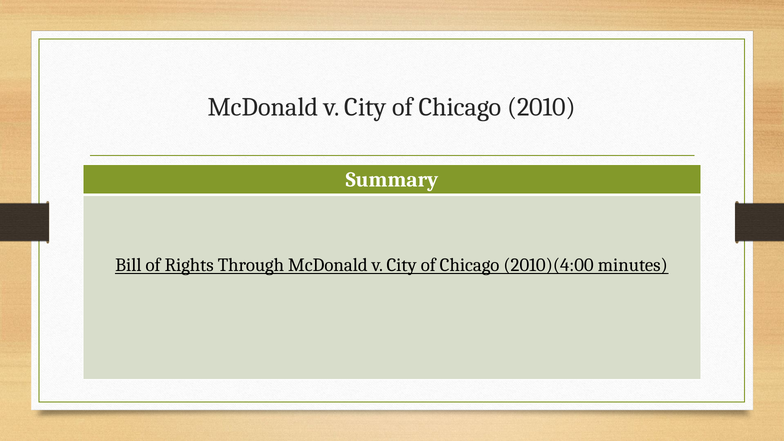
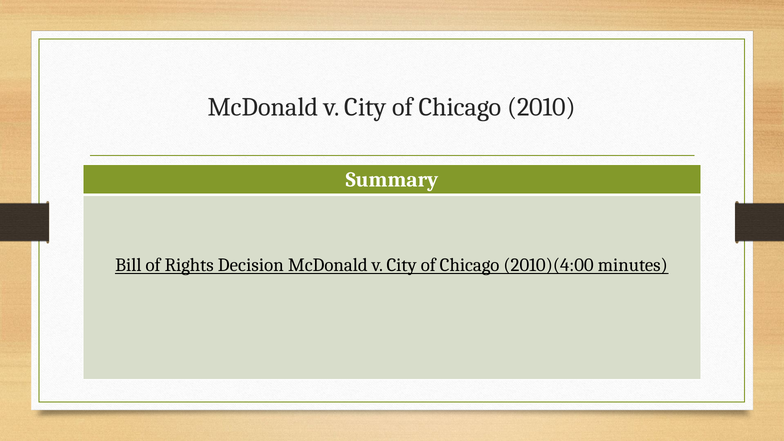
Through: Through -> Decision
